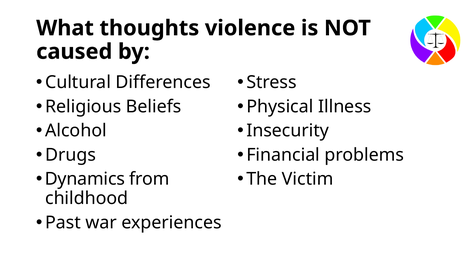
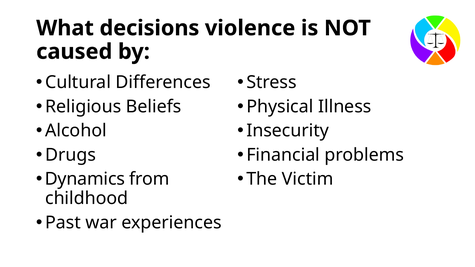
thoughts: thoughts -> decisions
